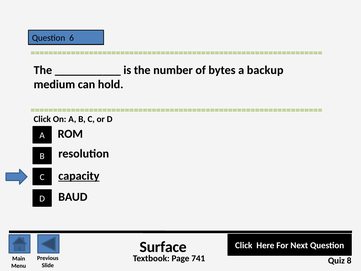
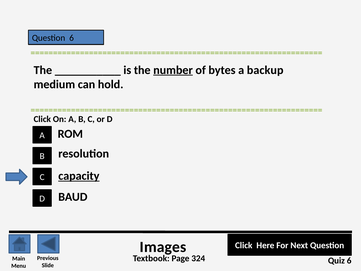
number underline: none -> present
Surface: Surface -> Images
741: 741 -> 324
Quiz 8: 8 -> 6
